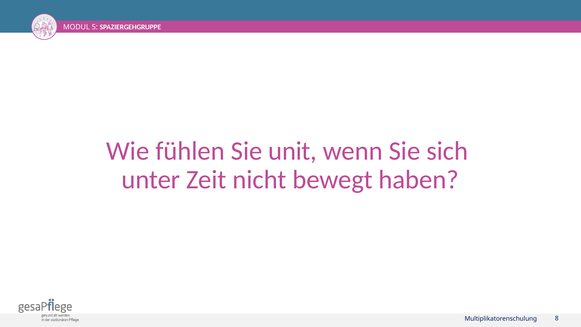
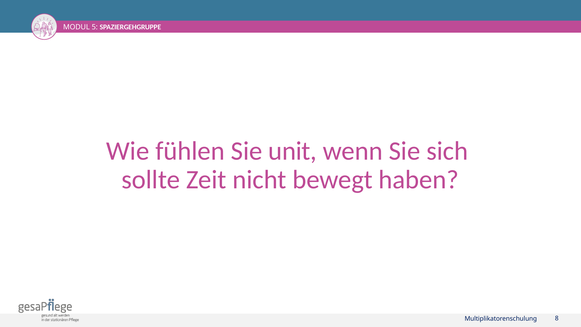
unter: unter -> sollte
